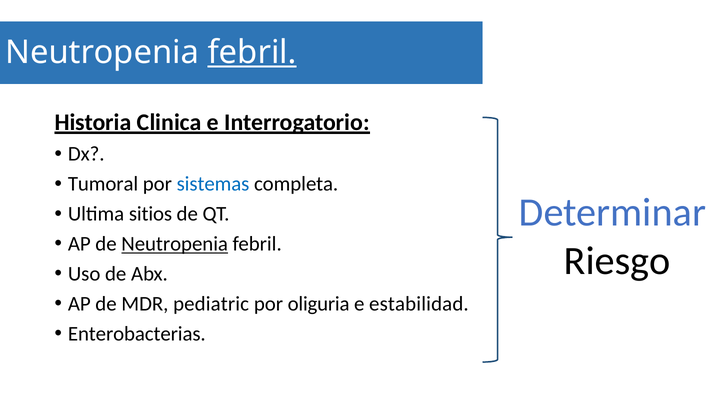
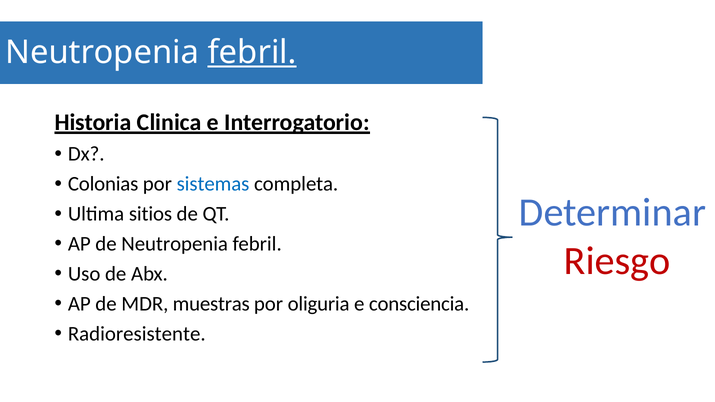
Tumoral: Tumoral -> Colonias
Neutropenia at (175, 244) underline: present -> none
Riesgo colour: black -> red
pediatric: pediatric -> muestras
estabilidad: estabilidad -> consciencia
Enterobacterias: Enterobacterias -> Radioresistente
